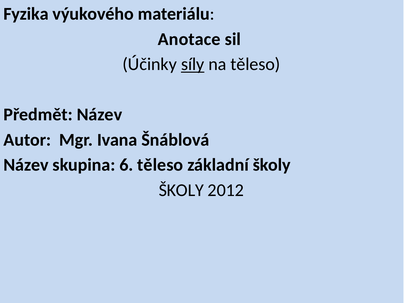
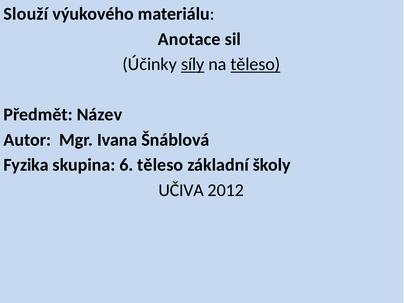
Fyzika: Fyzika -> Slouží
těleso at (255, 64) underline: none -> present
Název at (26, 165): Název -> Fyzika
ŠKOLY at (181, 190): ŠKOLY -> UČIVA
